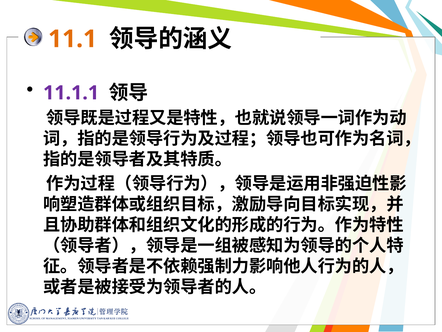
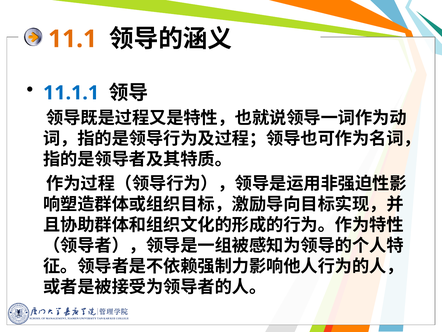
11.1.1 colour: purple -> blue
